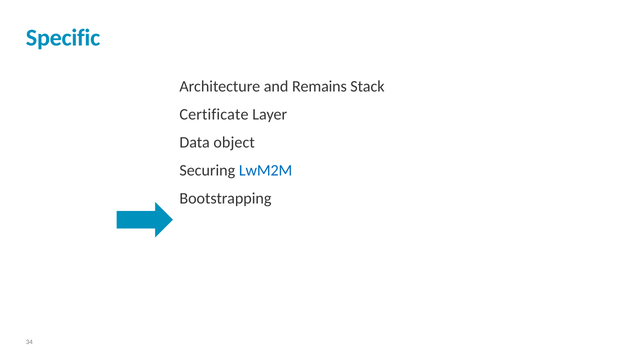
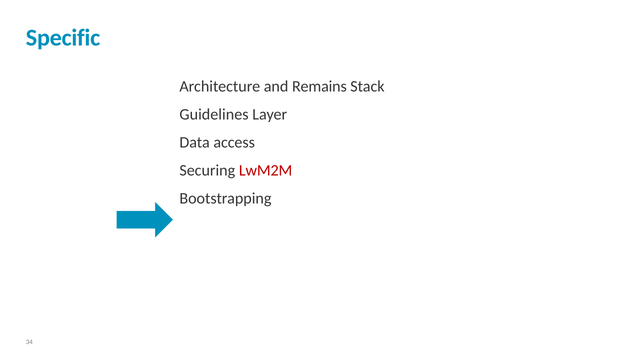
Certificate: Certificate -> Guidelines
object: object -> access
LwM2M colour: blue -> red
